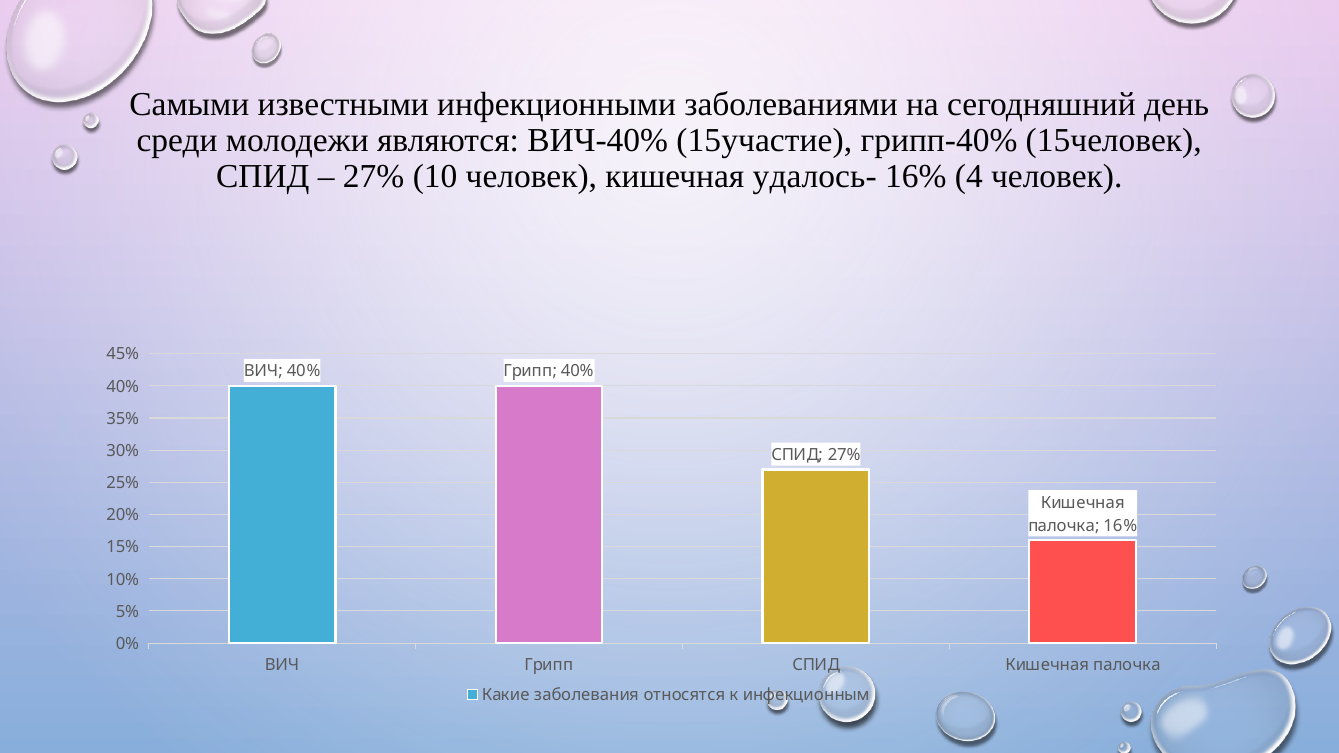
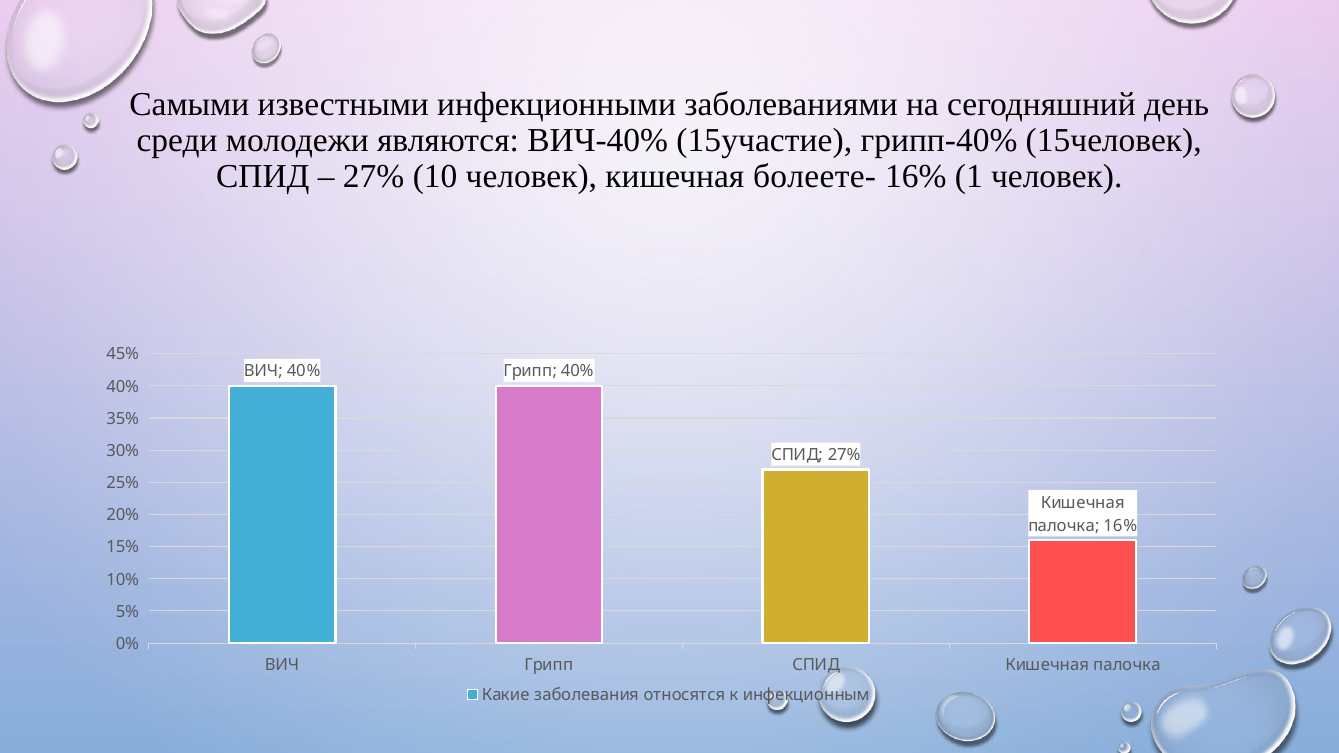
удалось-: удалось- -> болеете-
4: 4 -> 1
